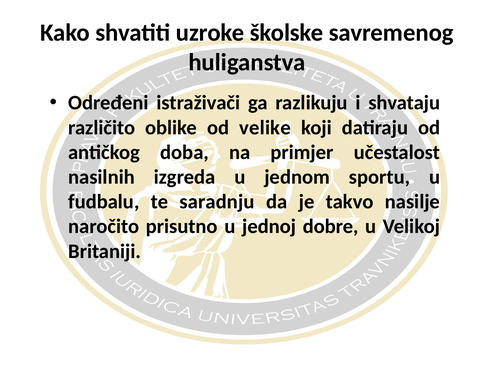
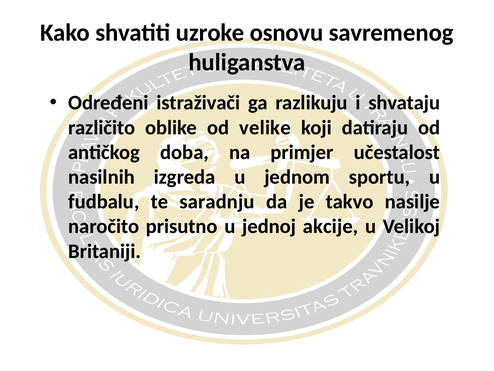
školske: školske -> osnovu
dobre: dobre -> akcije
